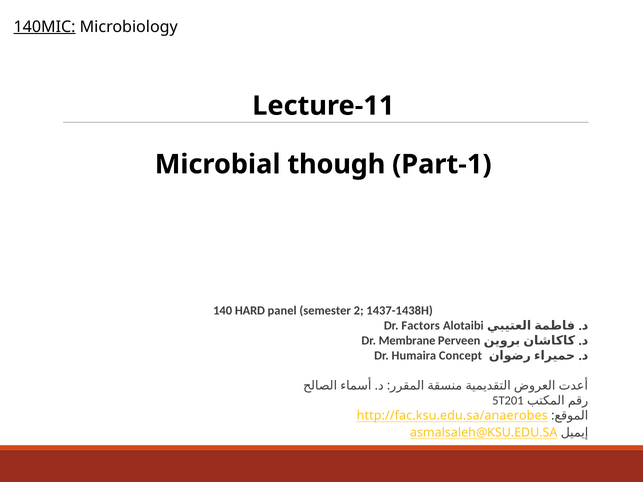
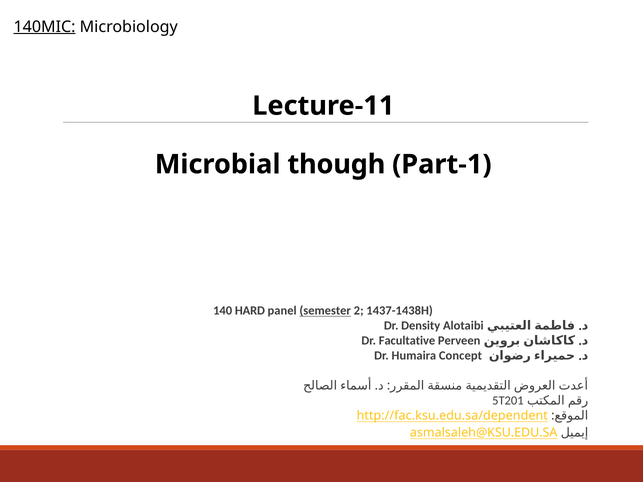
semester underline: none -> present
Factors: Factors -> Density
Membrane: Membrane -> Facultative
http://fac.ksu.edu.sa/anaerobes: http://fac.ksu.edu.sa/anaerobes -> http://fac.ksu.edu.sa/dependent
